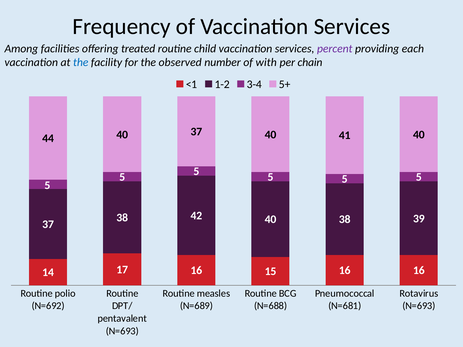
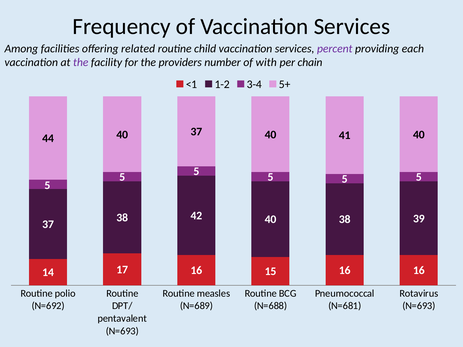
treated: treated -> related
the at (81, 62) colour: blue -> purple
observed: observed -> providers
